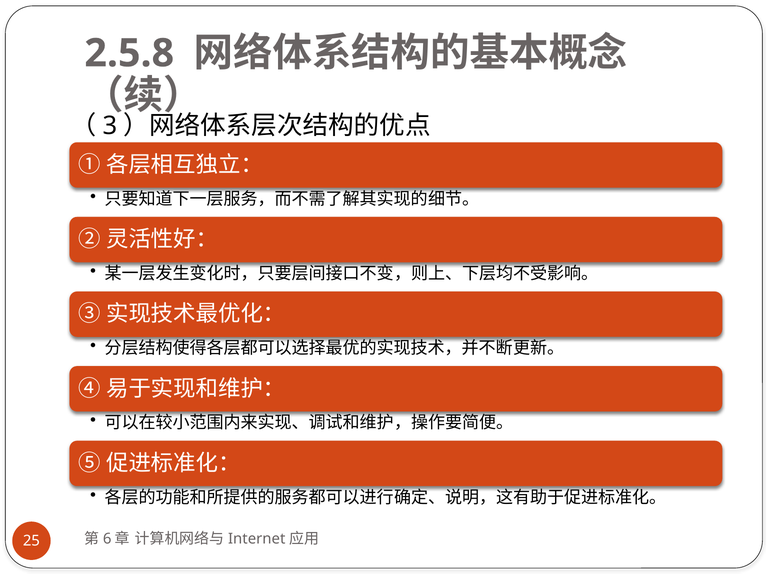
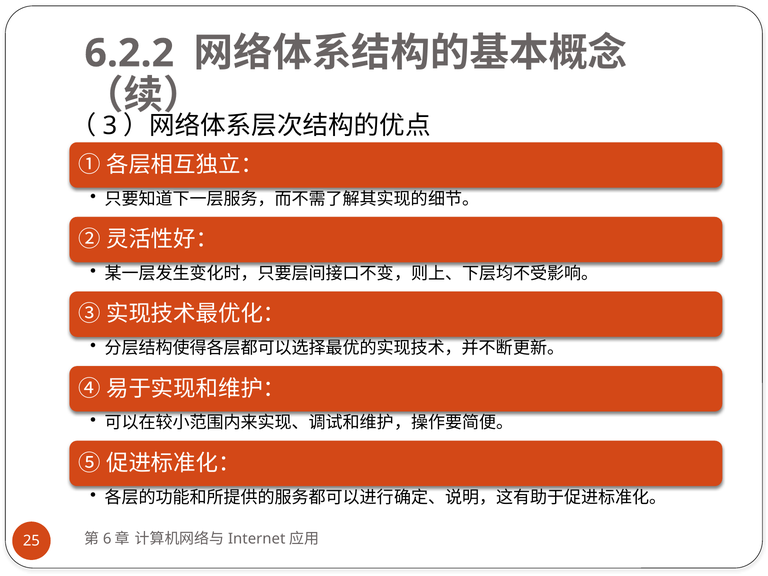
2.5.8: 2.5.8 -> 6.2.2
